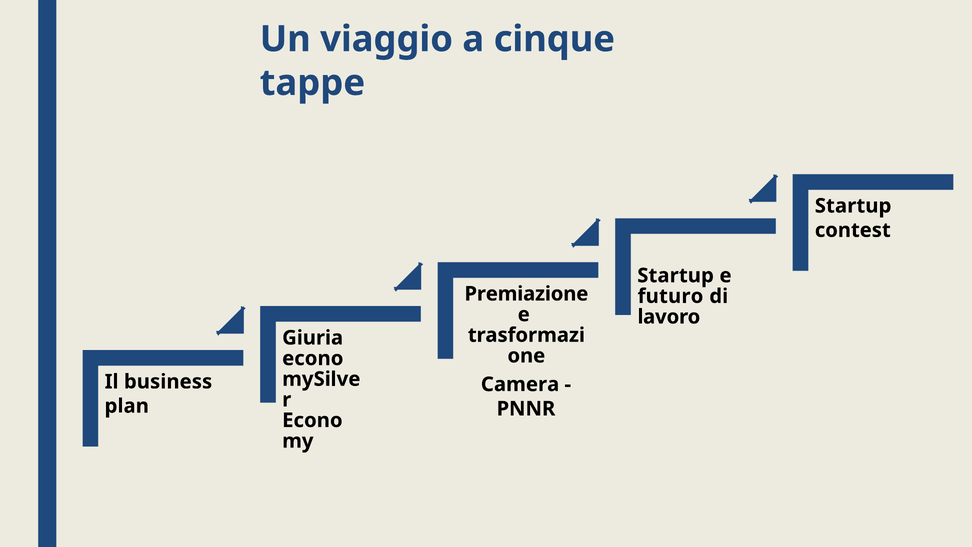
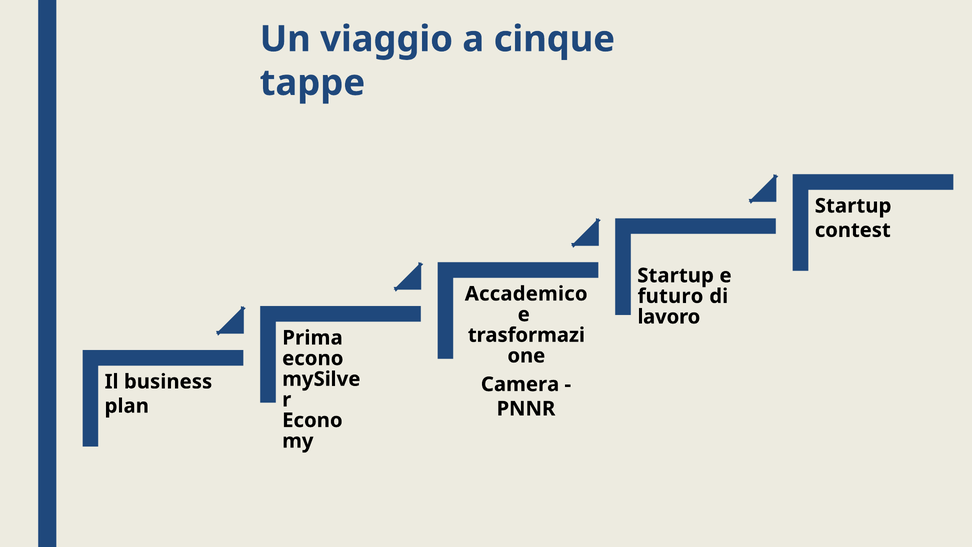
Premiazione: Premiazione -> Accademico
Giuria: Giuria -> Prima
